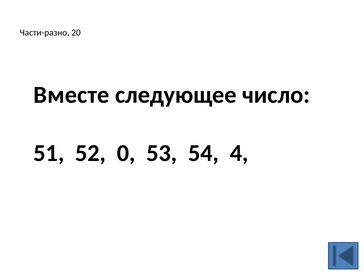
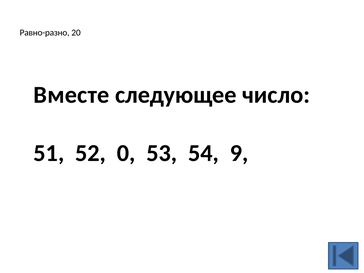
Части-разно: Части-разно -> Равно-разно
4: 4 -> 9
